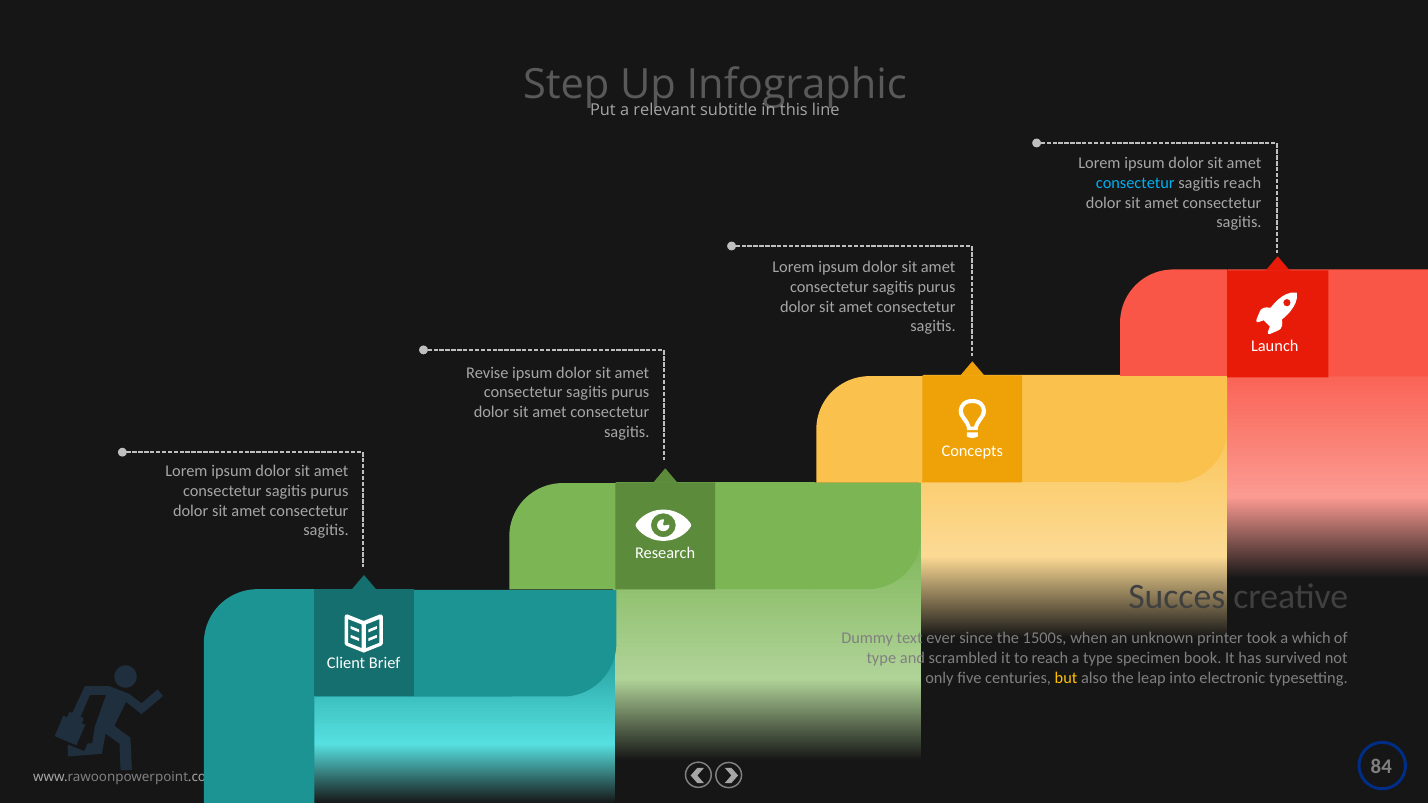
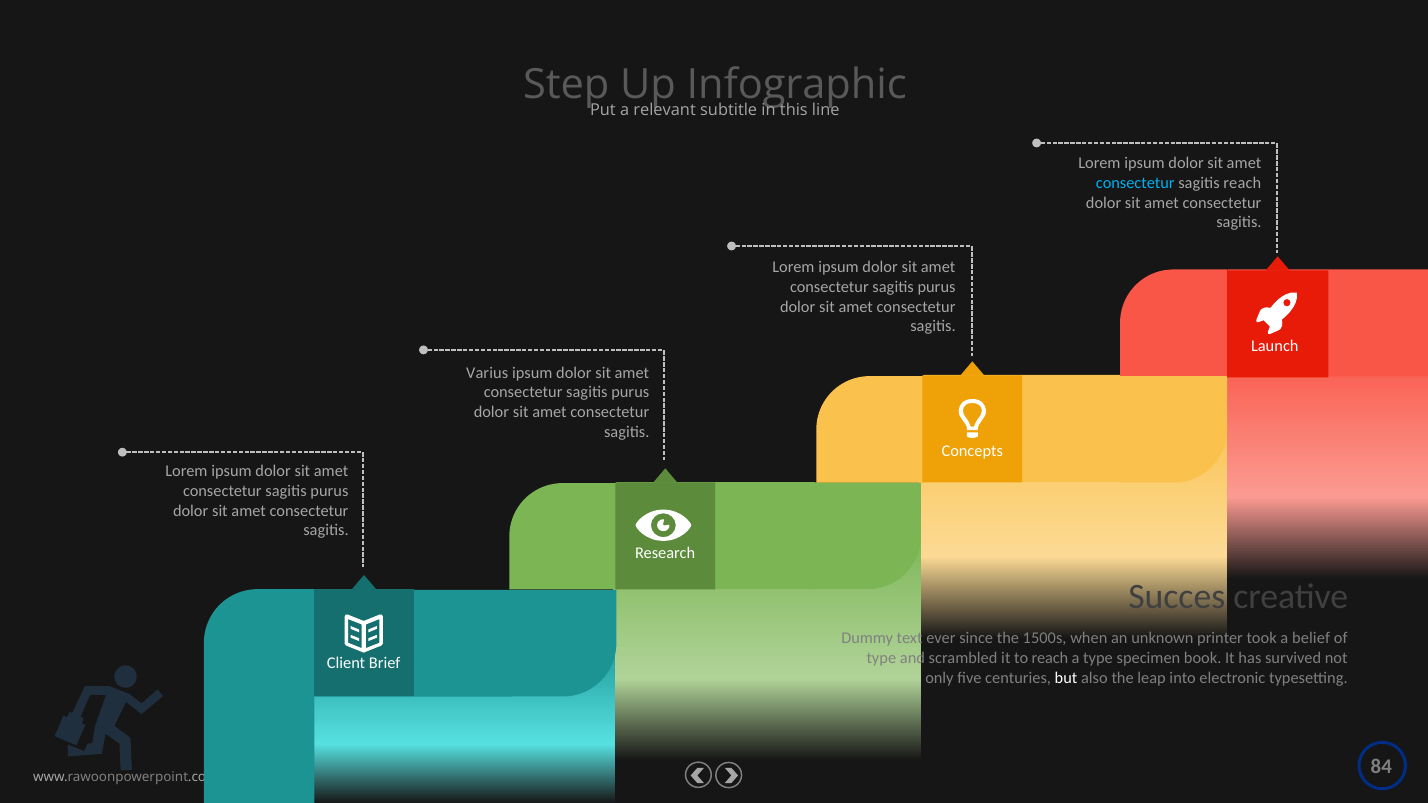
Revise: Revise -> Varius
which: which -> belief
but colour: yellow -> white
